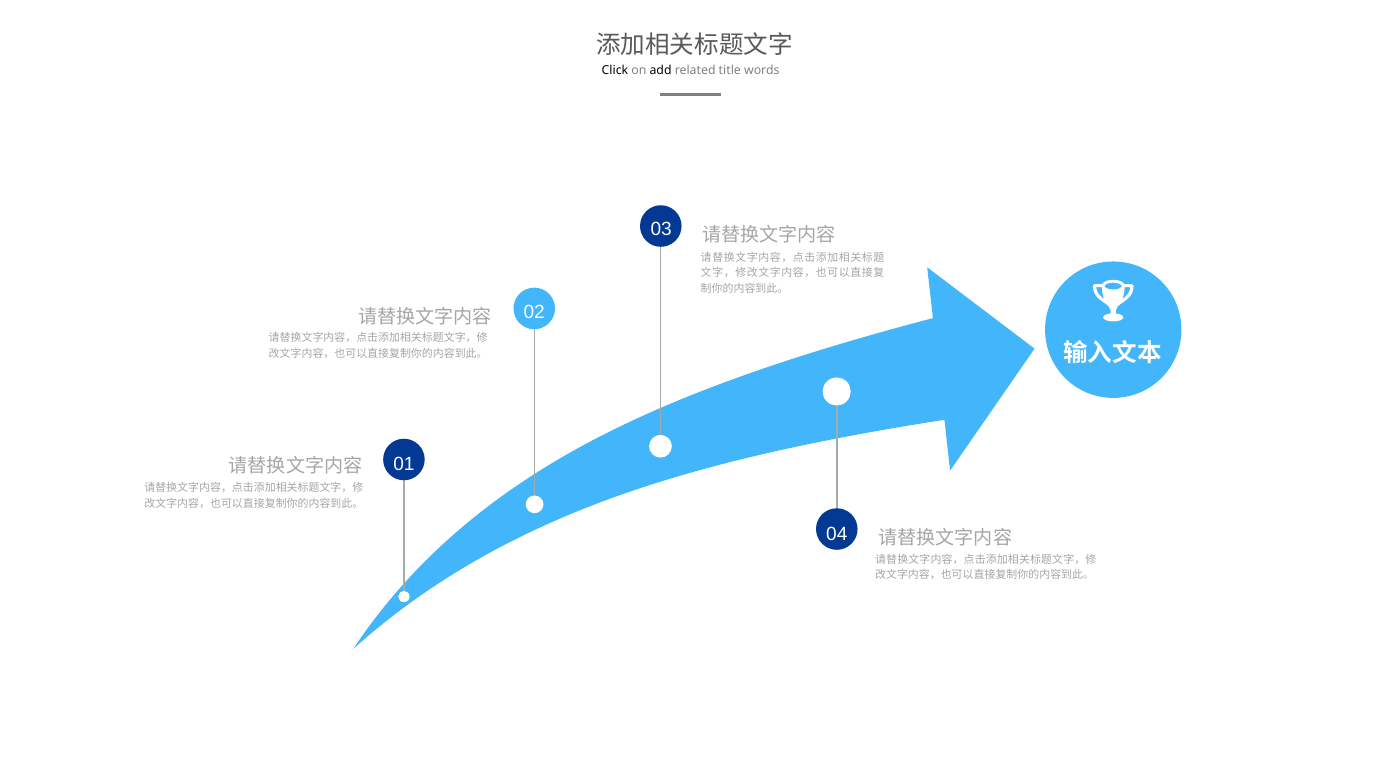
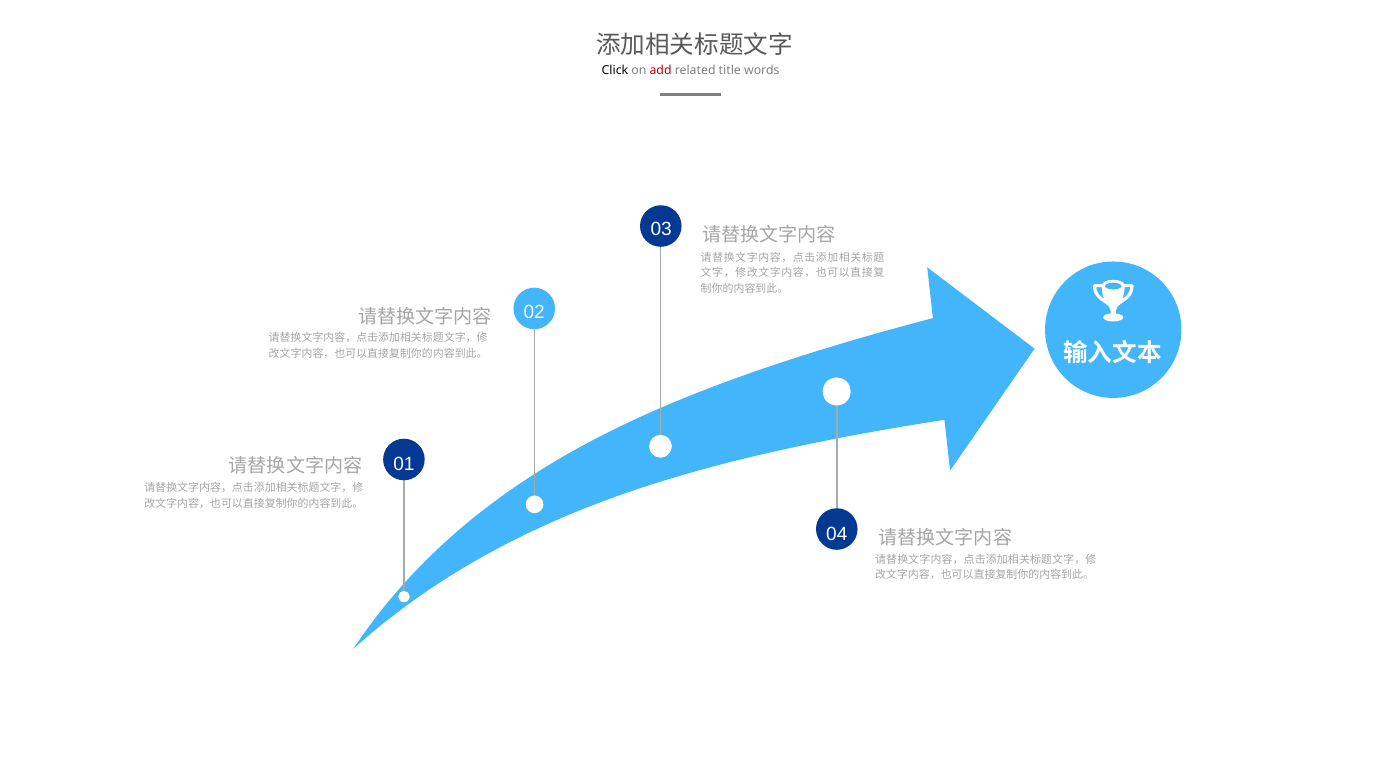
add colour: black -> red
